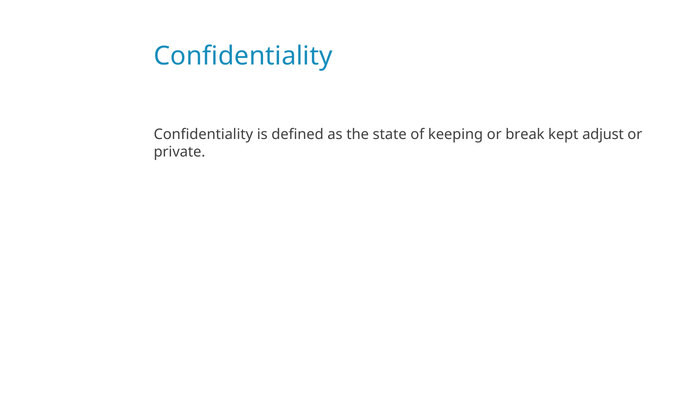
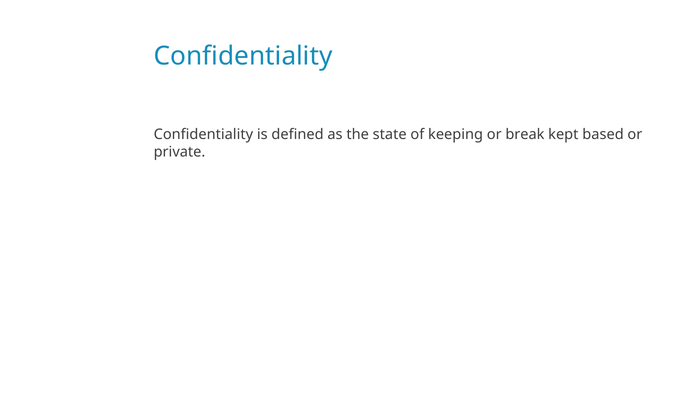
adjust: adjust -> based
